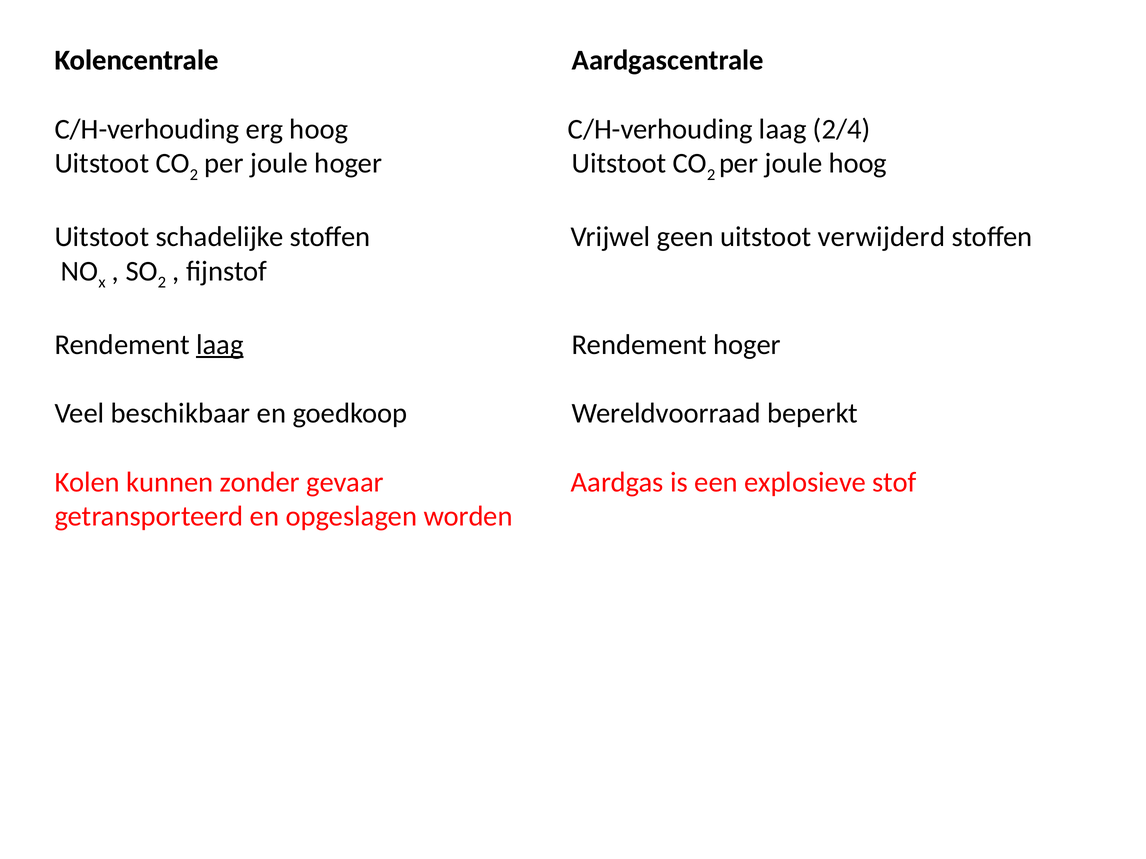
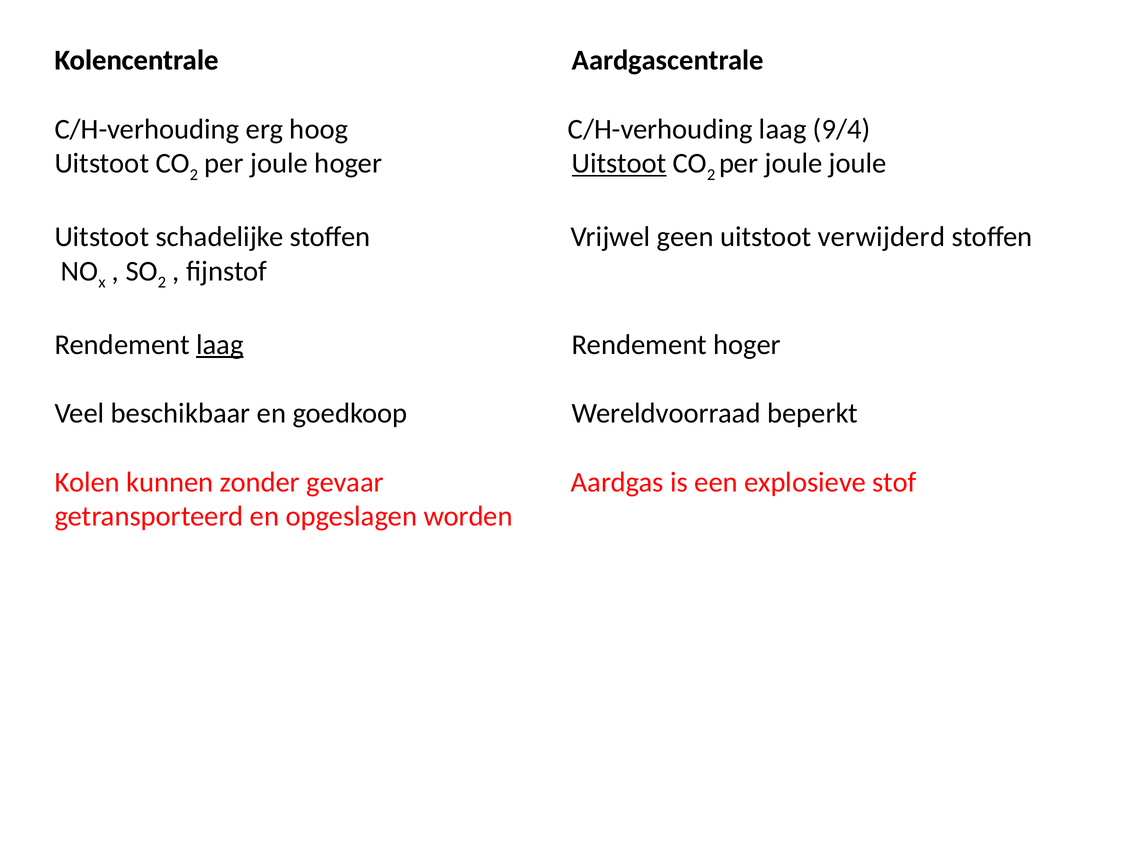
2/4: 2/4 -> 9/4
Uitstoot at (619, 164) underline: none -> present
joule hoog: hoog -> joule
